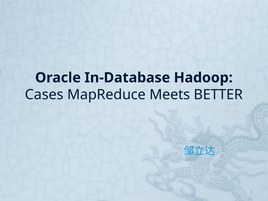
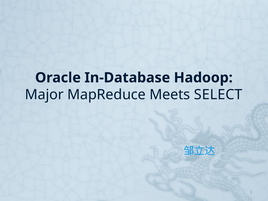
Cases: Cases -> Major
BETTER: BETTER -> SELECT
